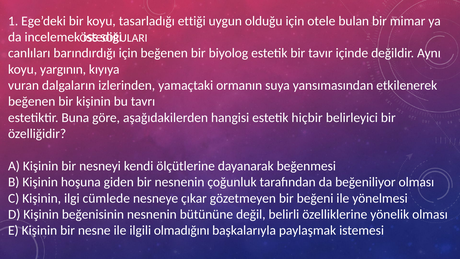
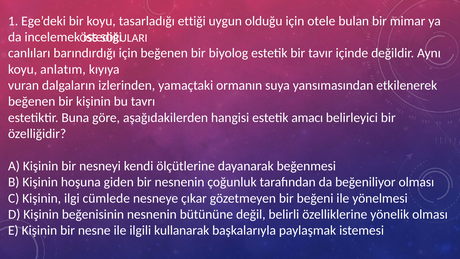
yargının: yargının -> anlatım
hiçbir: hiçbir -> amacı
olmadığını: olmadığını -> kullanarak
